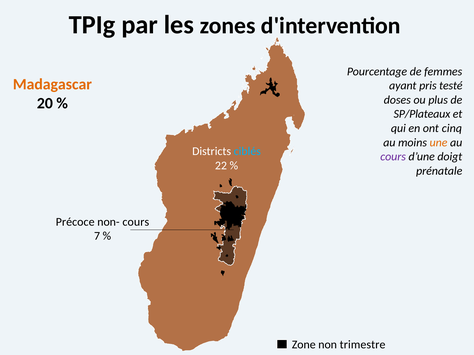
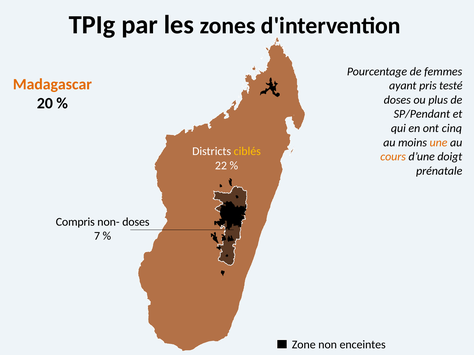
SP/Plateaux: SP/Plateaux -> SP/Pendant
ciblés colour: light blue -> yellow
cours at (393, 157) colour: purple -> orange
Précoce: Précoce -> Compris
non- cours: cours -> doses
trimestre: trimestre -> enceintes
